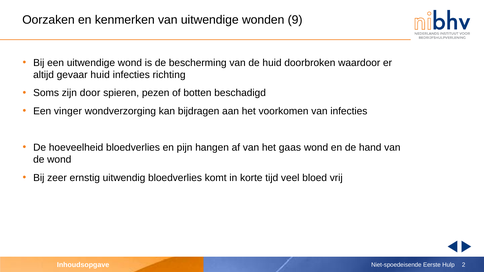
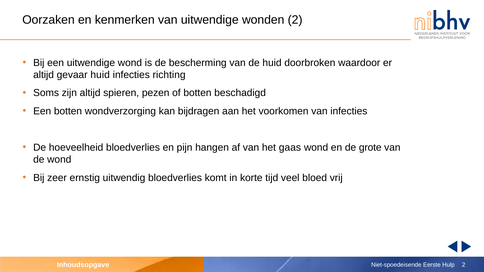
wonden 9: 9 -> 2
zijn door: door -> altijd
Een vinger: vinger -> botten
hand: hand -> grote
